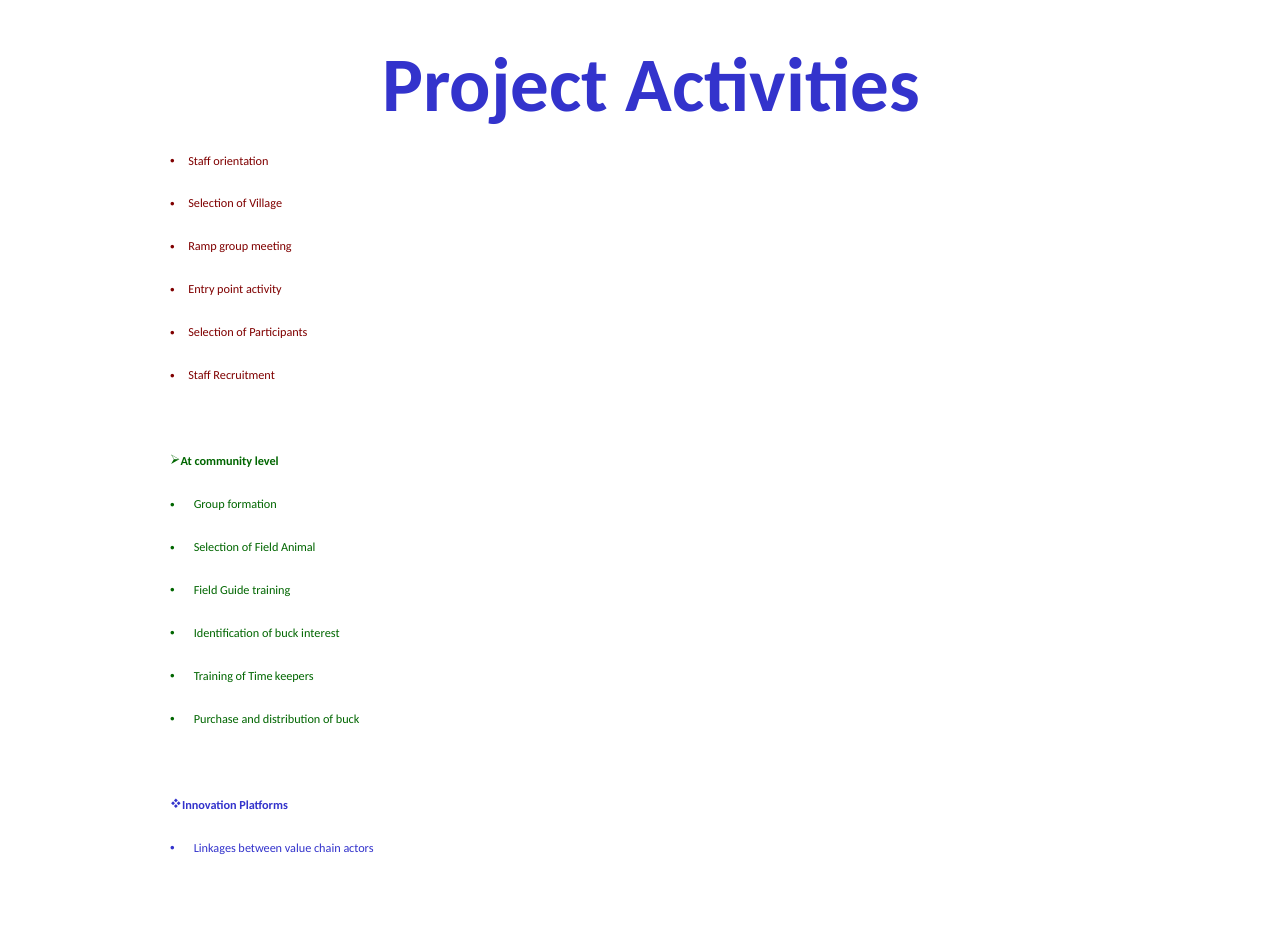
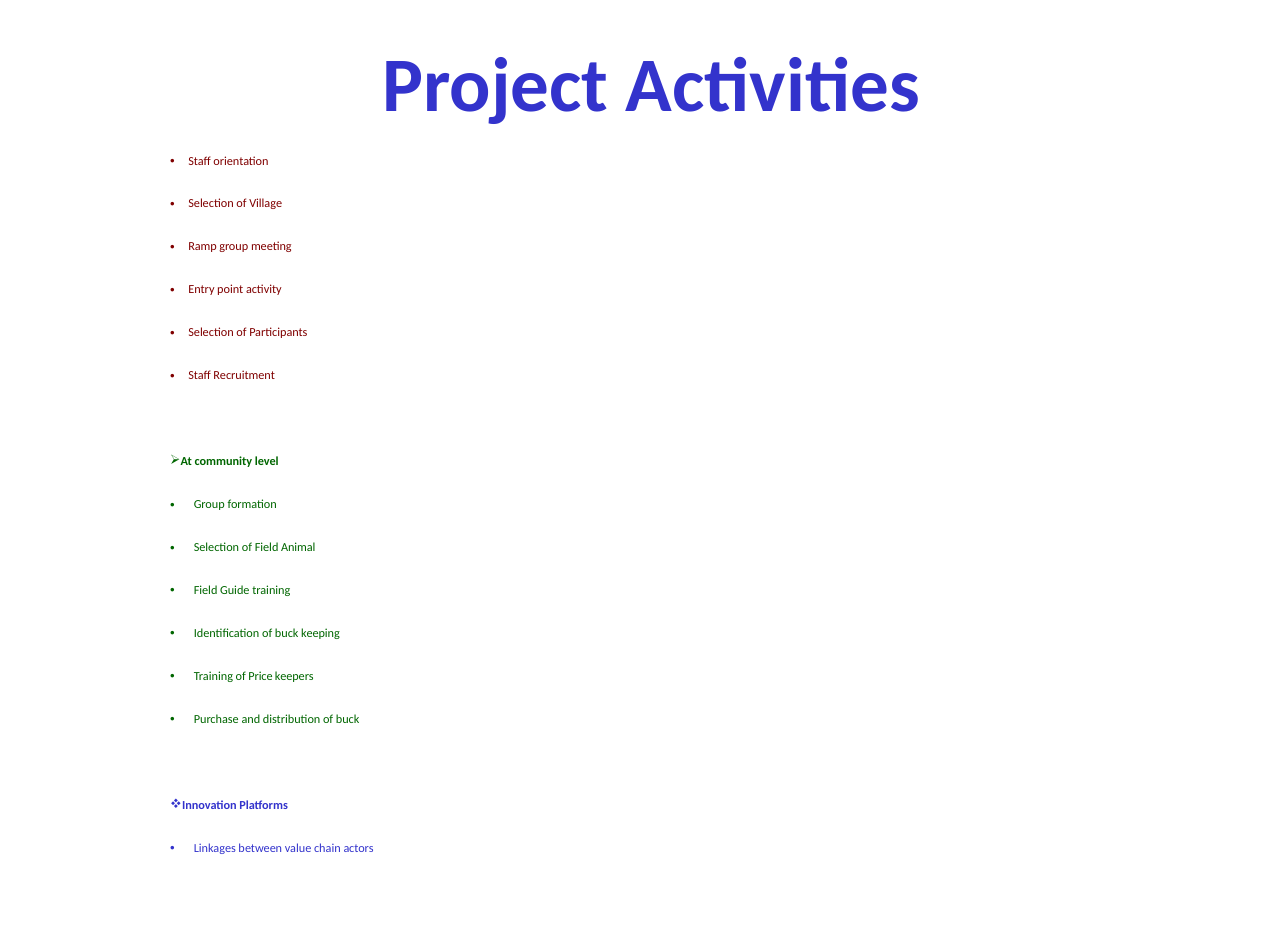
interest: interest -> keeping
Time: Time -> Price
